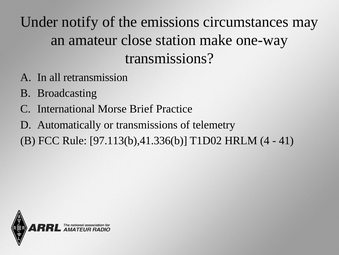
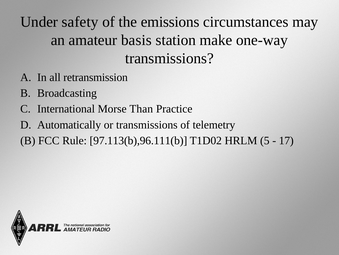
notify: notify -> safety
close: close -> basis
Brief: Brief -> Than
97.113(b),41.336(b: 97.113(b),41.336(b -> 97.113(b),96.111(b
4: 4 -> 5
41: 41 -> 17
